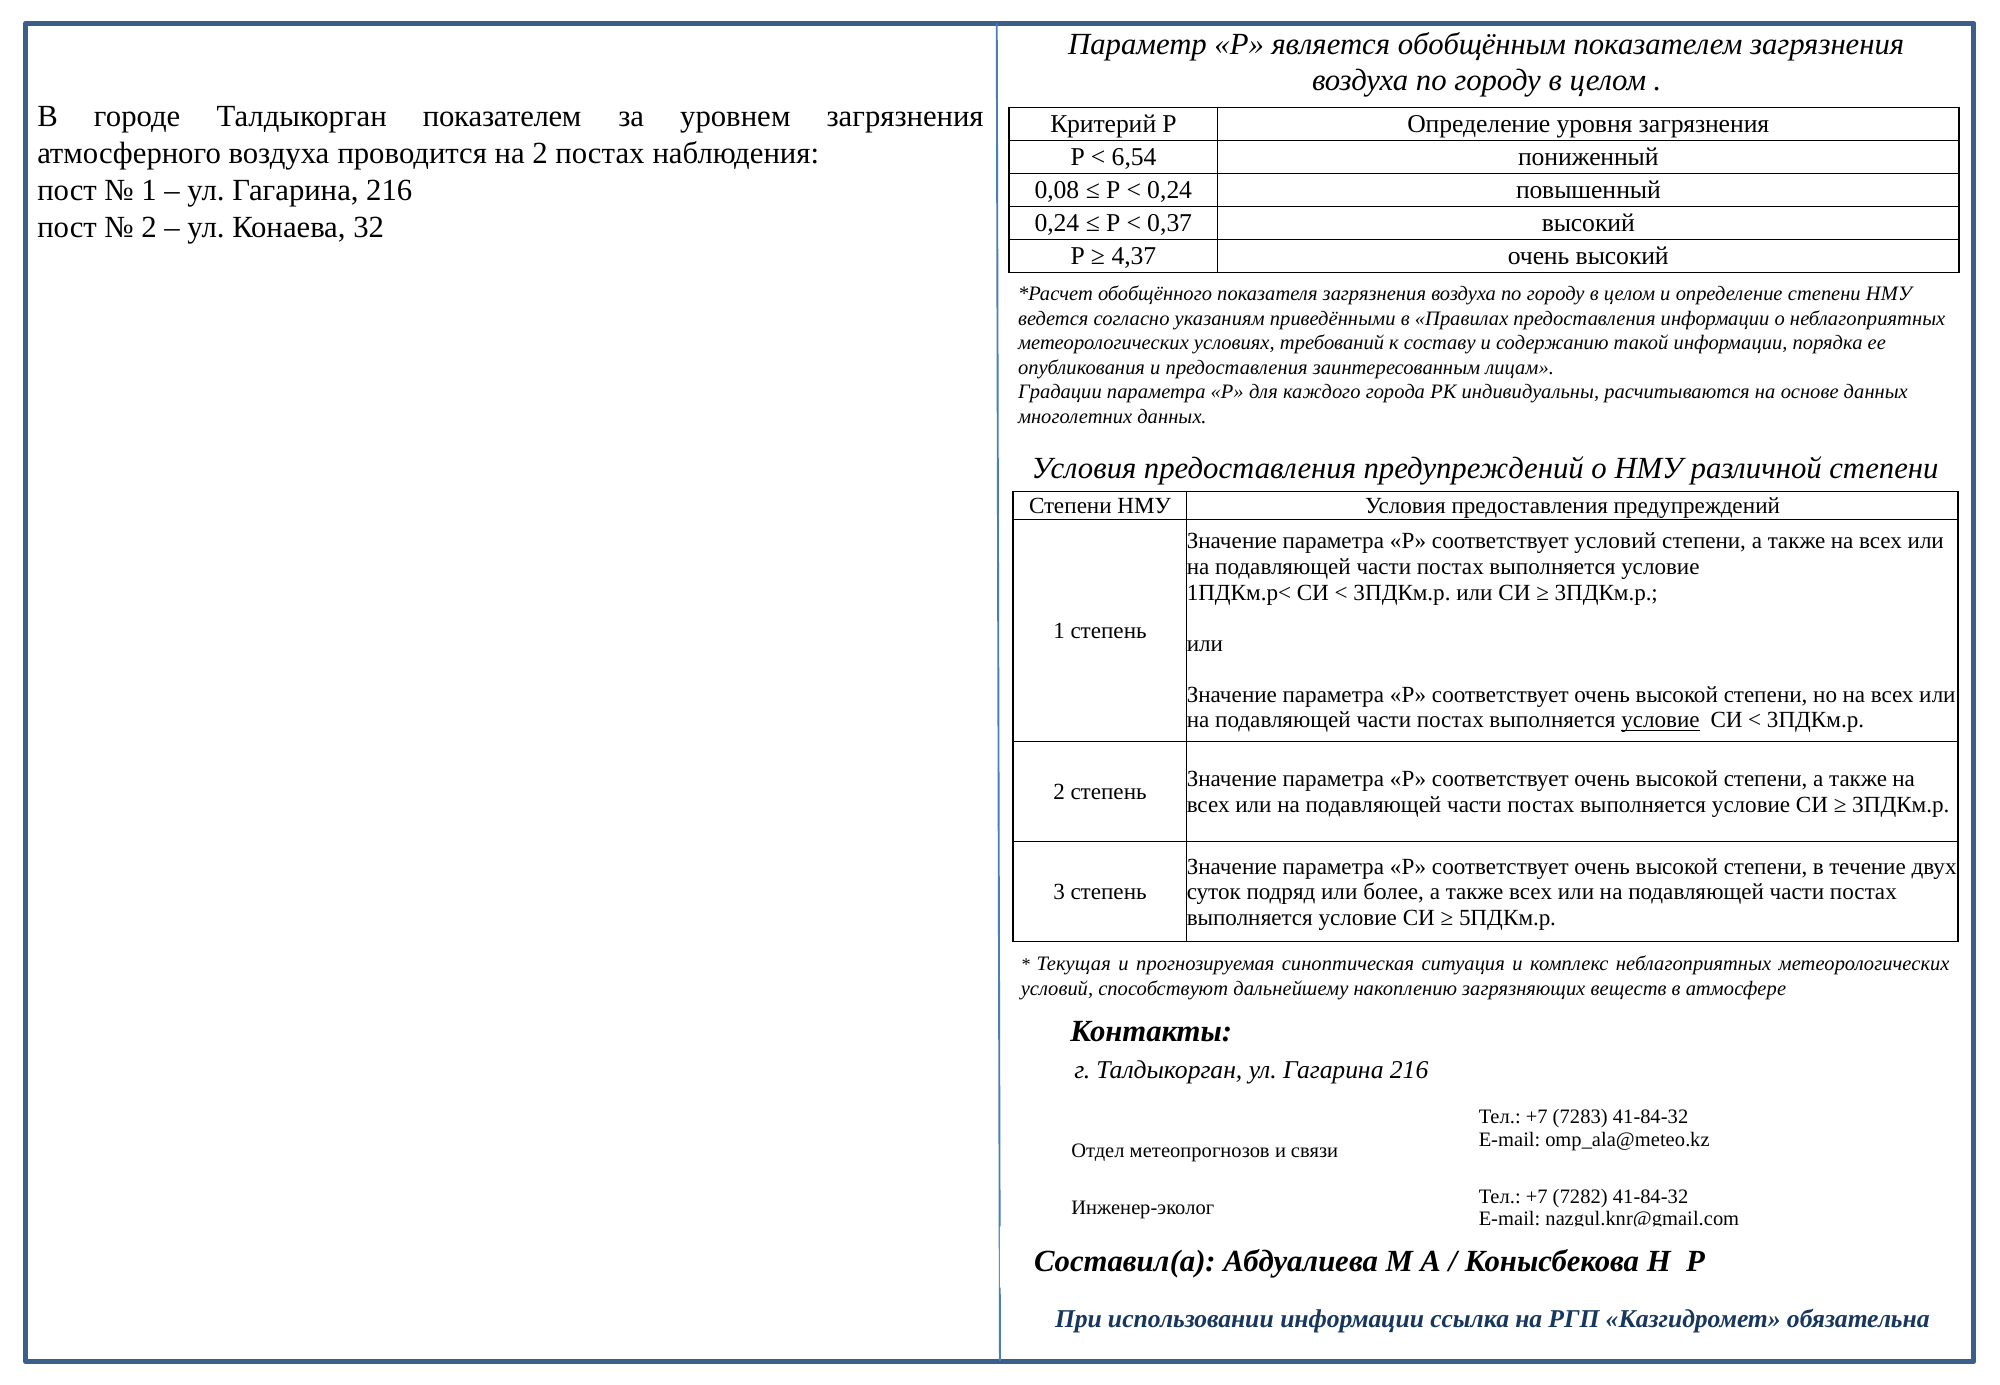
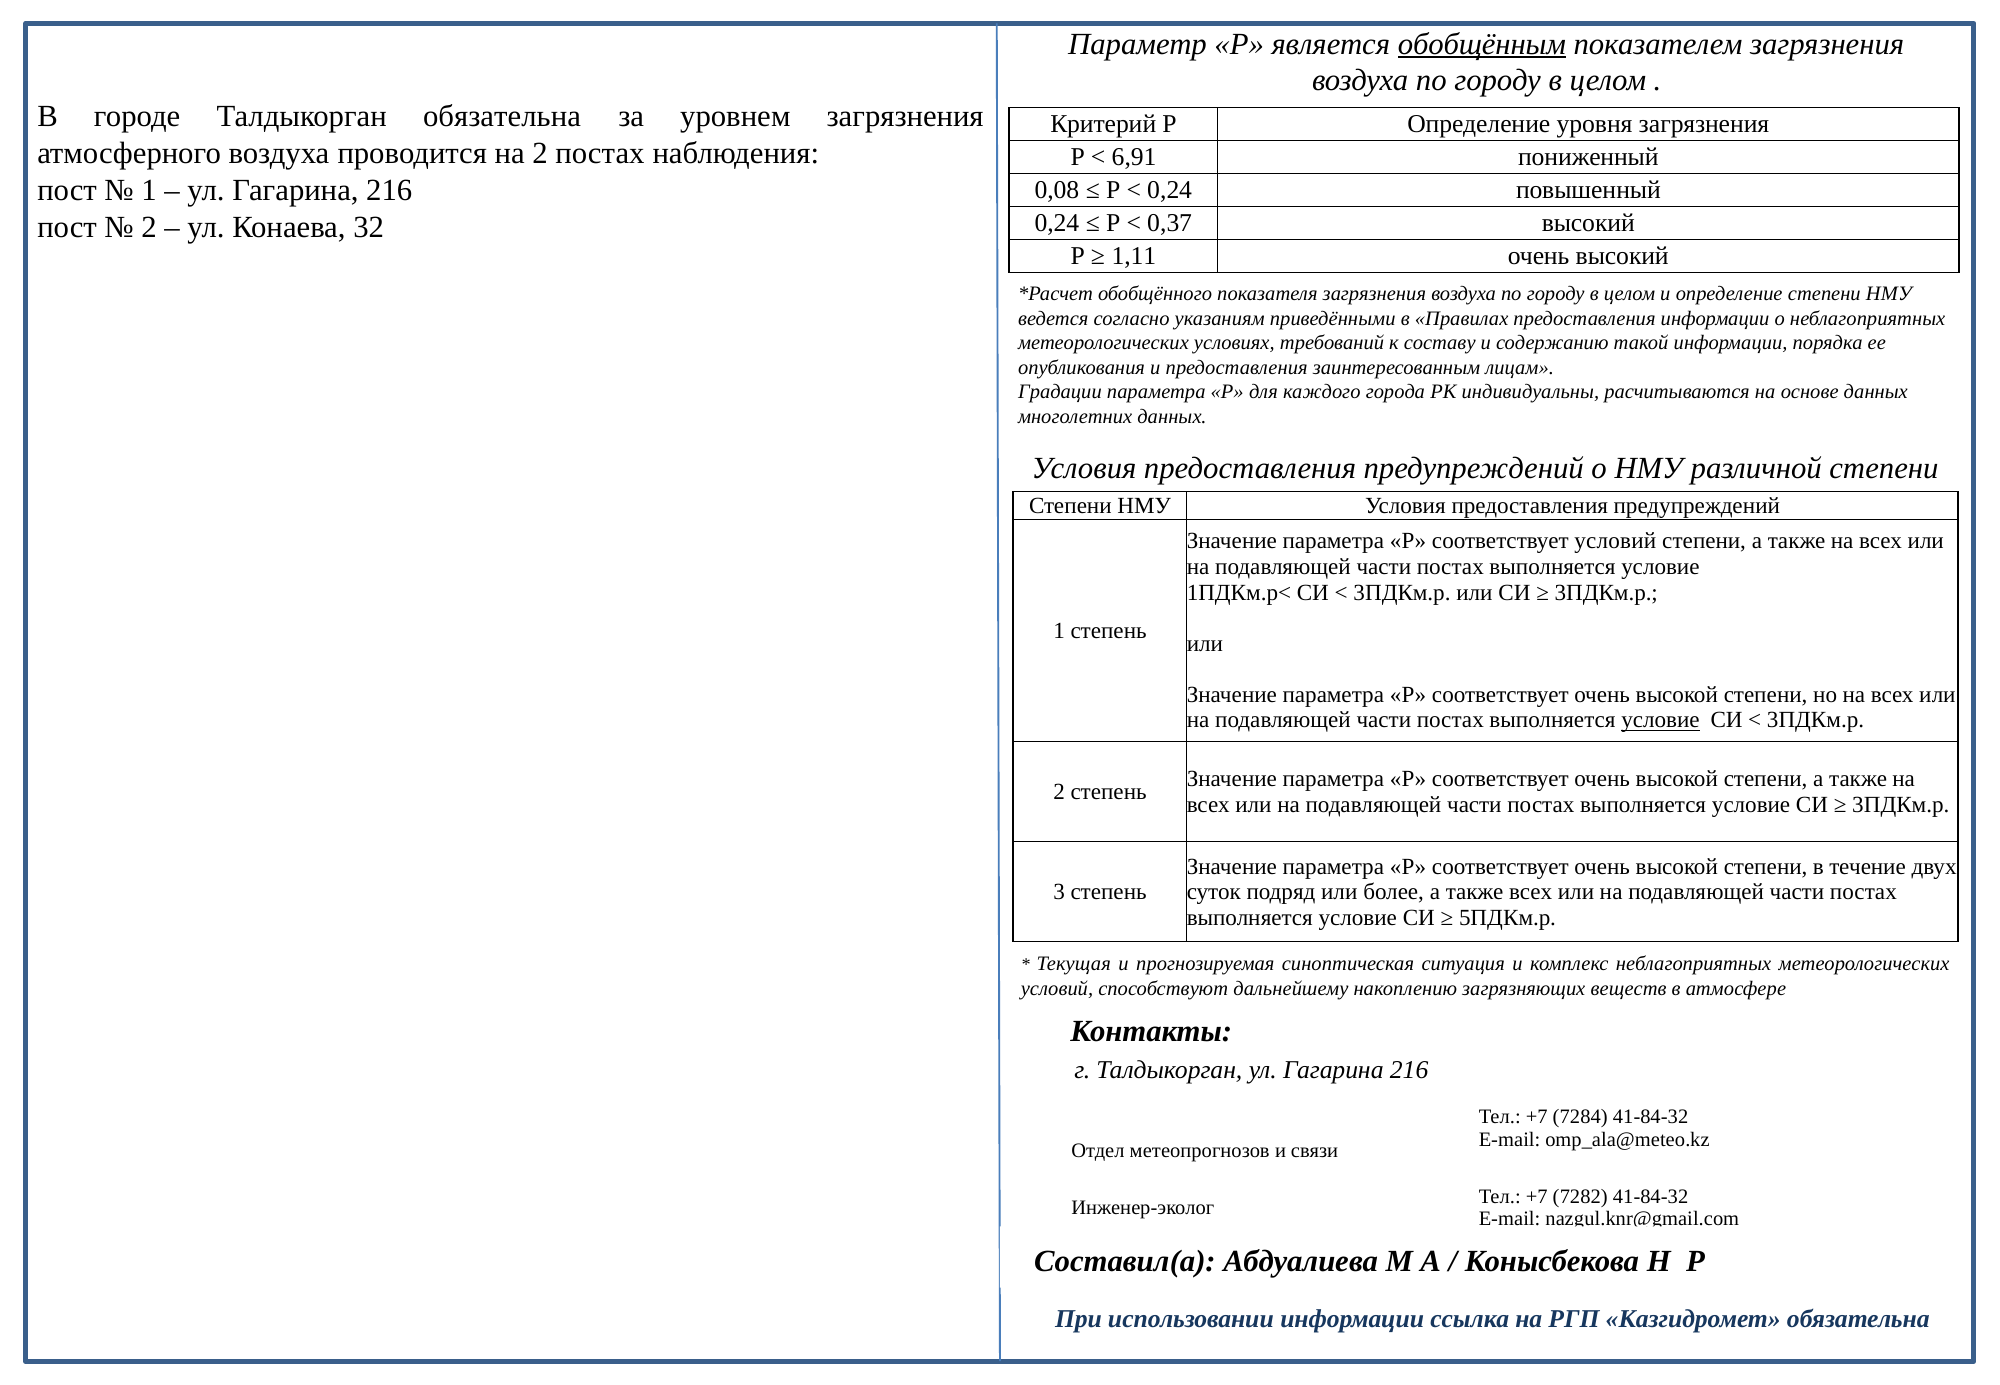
обобщённым underline: none -> present
Талдыкорган показателем: показателем -> обязательна
6,54: 6,54 -> 6,91
4,37: 4,37 -> 1,11
7283: 7283 -> 7284
